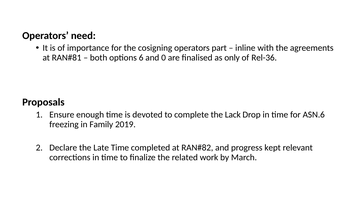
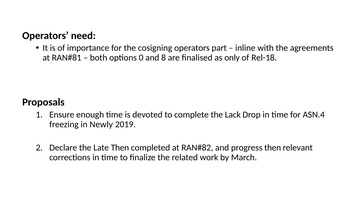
6: 6 -> 0
0: 0 -> 8
Rel-36: Rel-36 -> Rel-18
ASN.6: ASN.6 -> ASN.4
Family: Family -> Newly
Late Time: Time -> Then
progress kept: kept -> then
